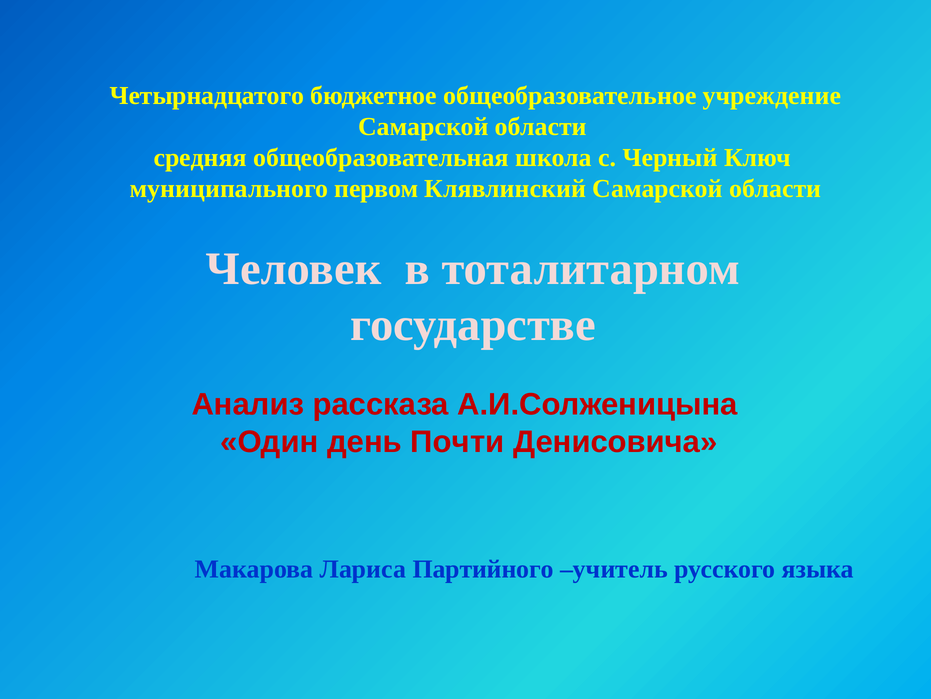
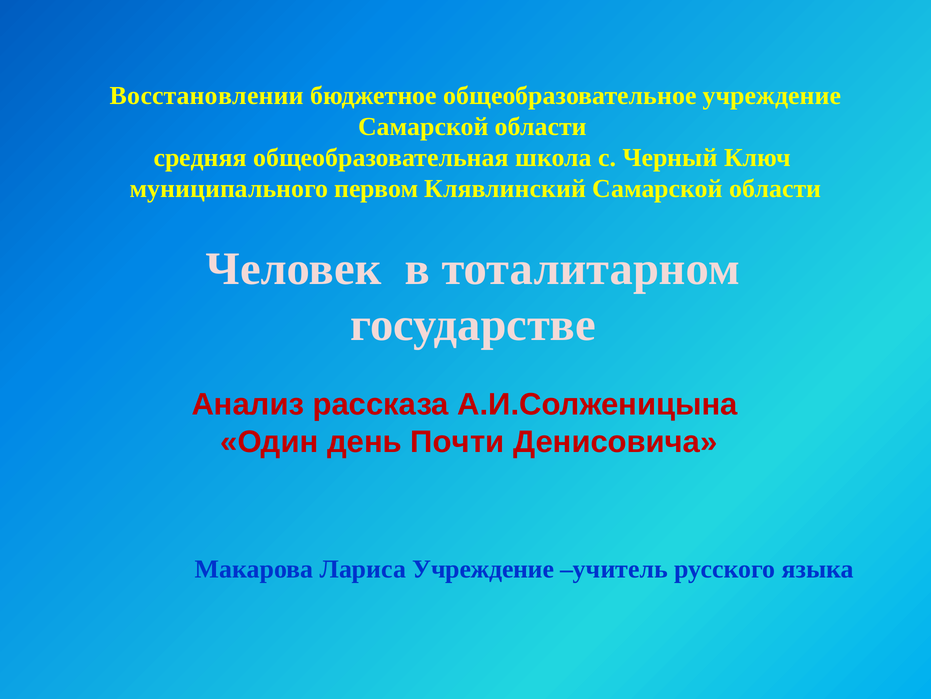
Четырнадцатого: Четырнадцатого -> Восстановлении
Лариса Партийного: Партийного -> Учреждение
